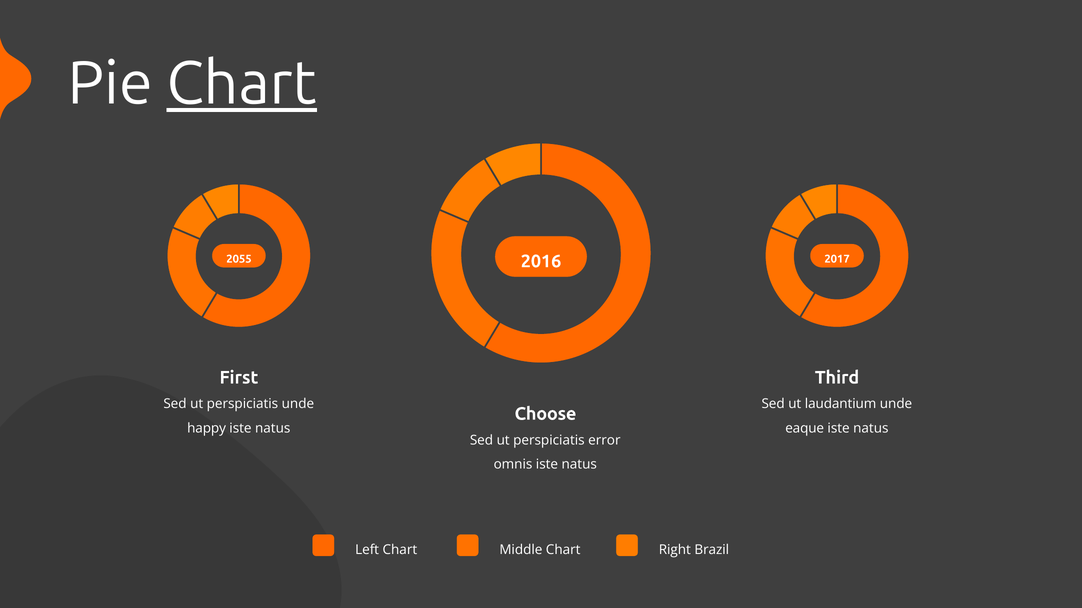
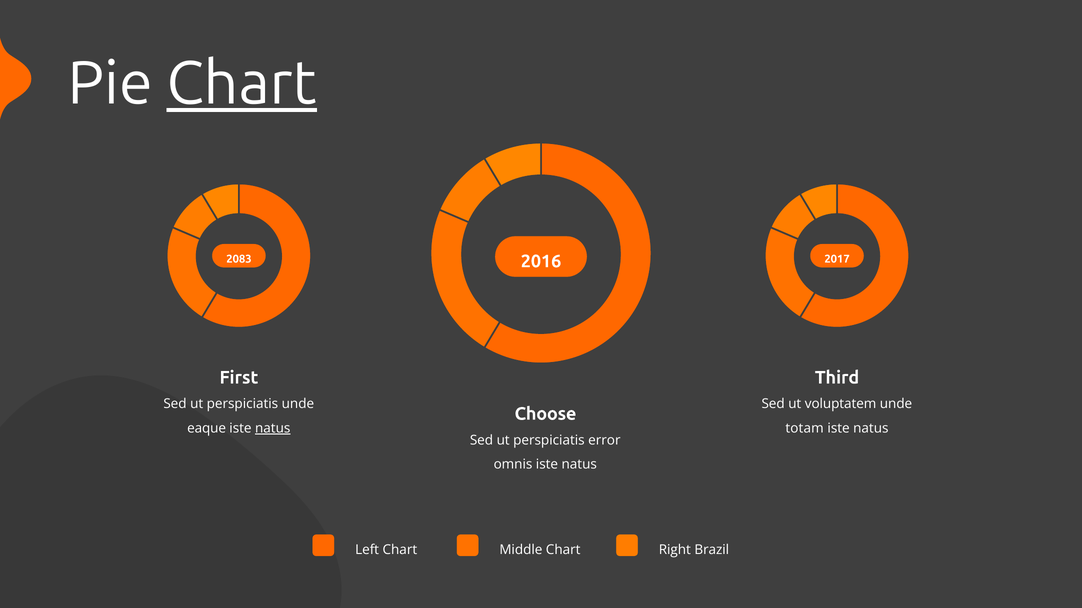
2055: 2055 -> 2083
laudantium: laudantium -> voluptatem
happy: happy -> eaque
natus at (273, 429) underline: none -> present
eaque: eaque -> totam
